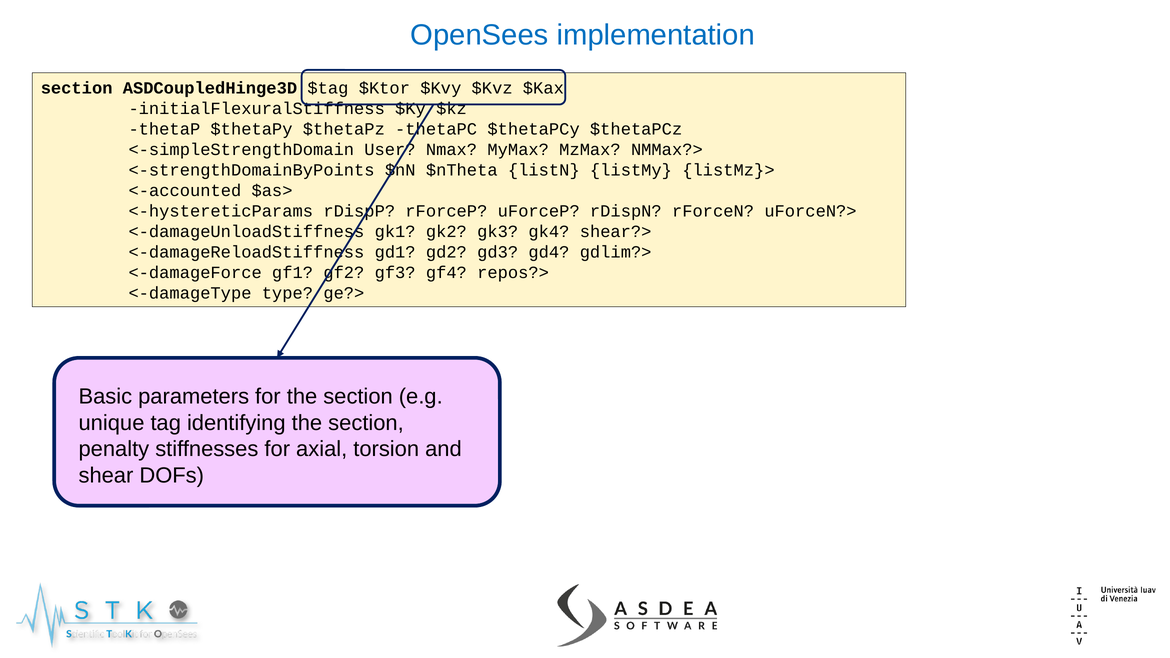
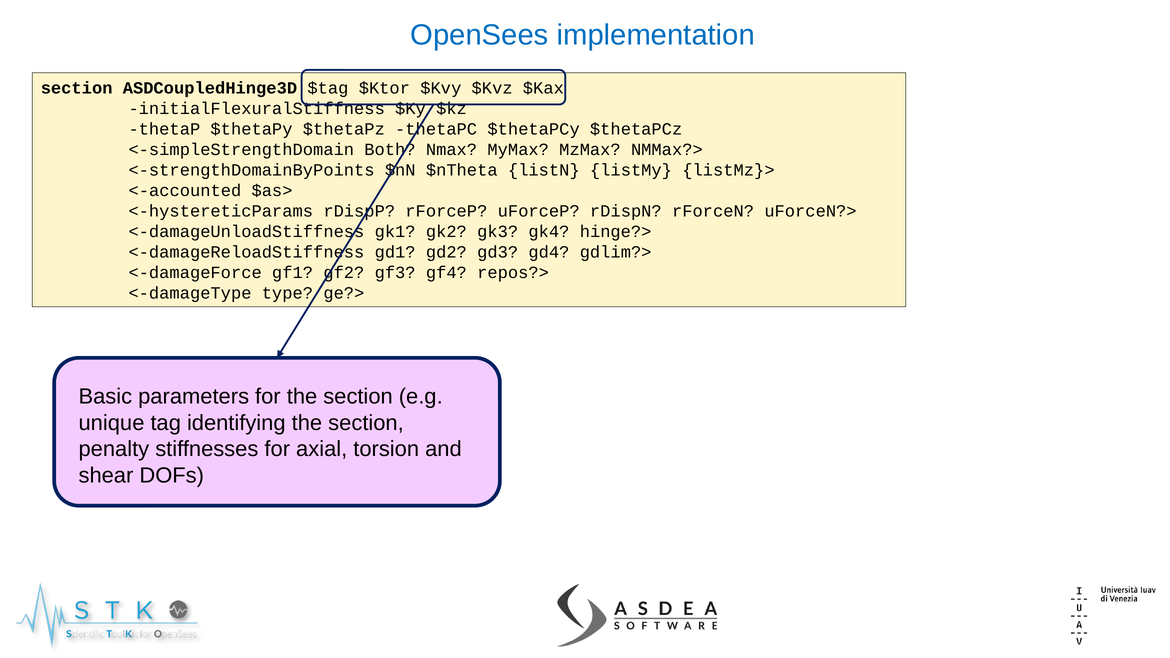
User: User -> Both
shear?>: shear?> -> hinge?>
